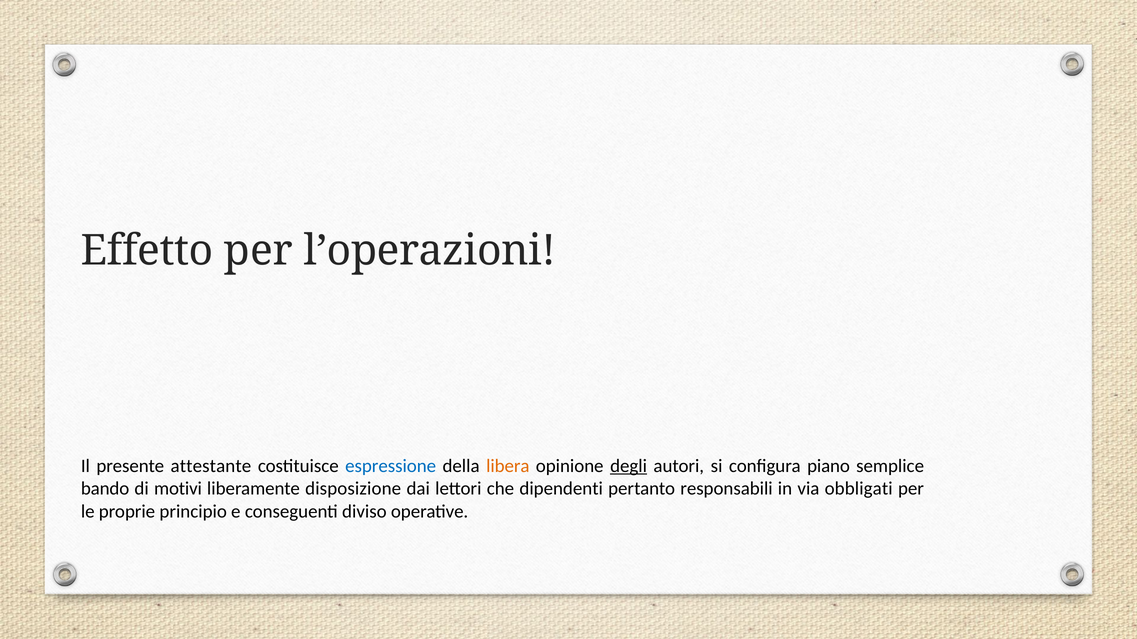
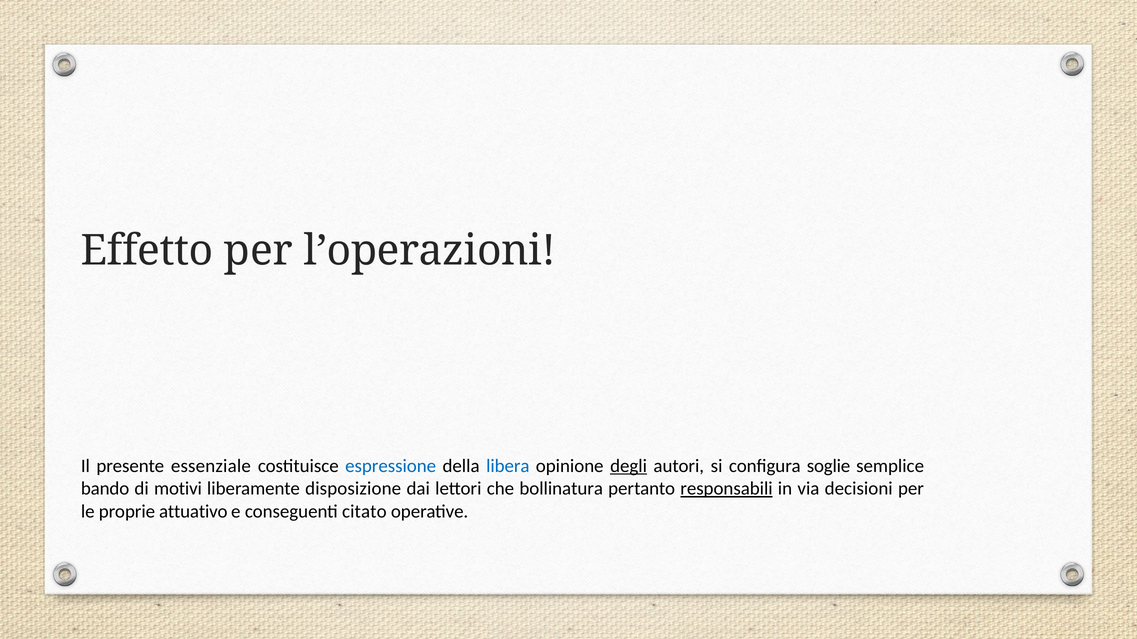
attestante: attestante -> essenziale
libera colour: orange -> blue
piano: piano -> soglie
dipendenti: dipendenti -> bollinatura
responsabili underline: none -> present
obbligati: obbligati -> decisioni
principio: principio -> attuativo
diviso: diviso -> citato
